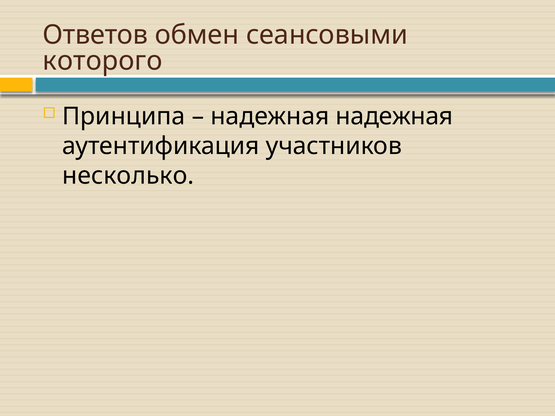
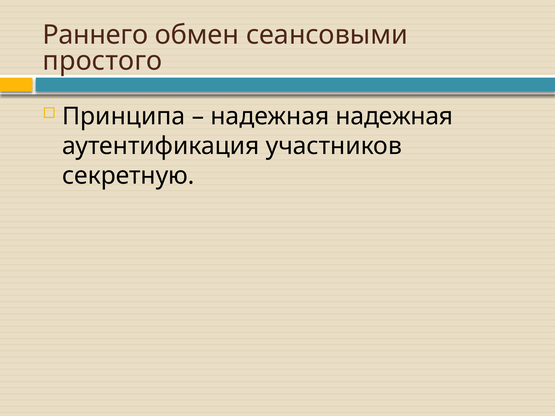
Ответов: Ответов -> Раннего
которого: которого -> простого
несколько: несколько -> секретную
